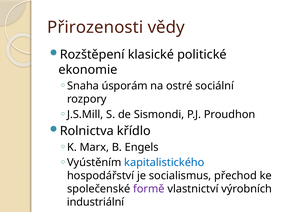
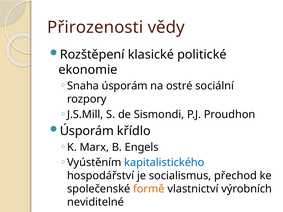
Rolnictva at (87, 131): Rolnictva -> Úsporám
formě colour: purple -> orange
industriální: industriální -> neviditelné
